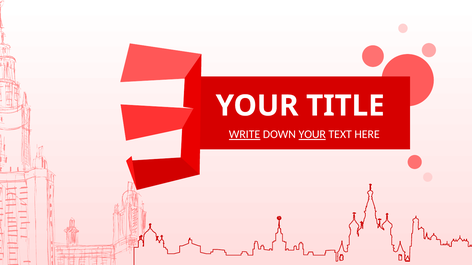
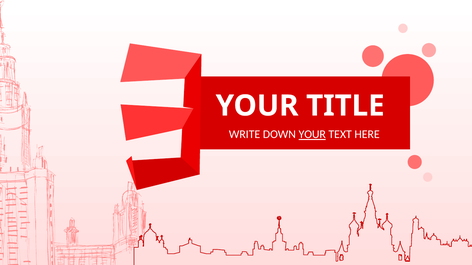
WRITE underline: present -> none
